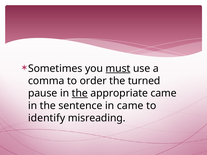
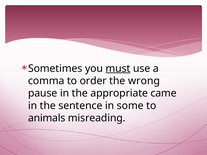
turned: turned -> wrong
the at (80, 93) underline: present -> none
in came: came -> some
identify: identify -> animals
